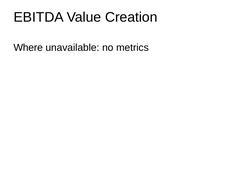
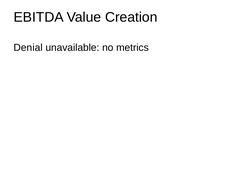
Where: Where -> Denial
